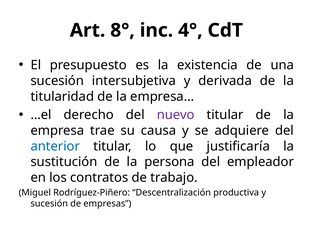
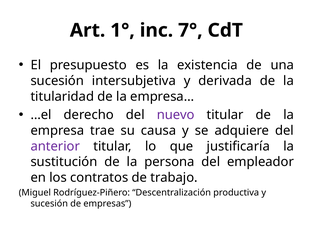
8°: 8° -> 1°
4°: 4° -> 7°
anterior colour: blue -> purple
